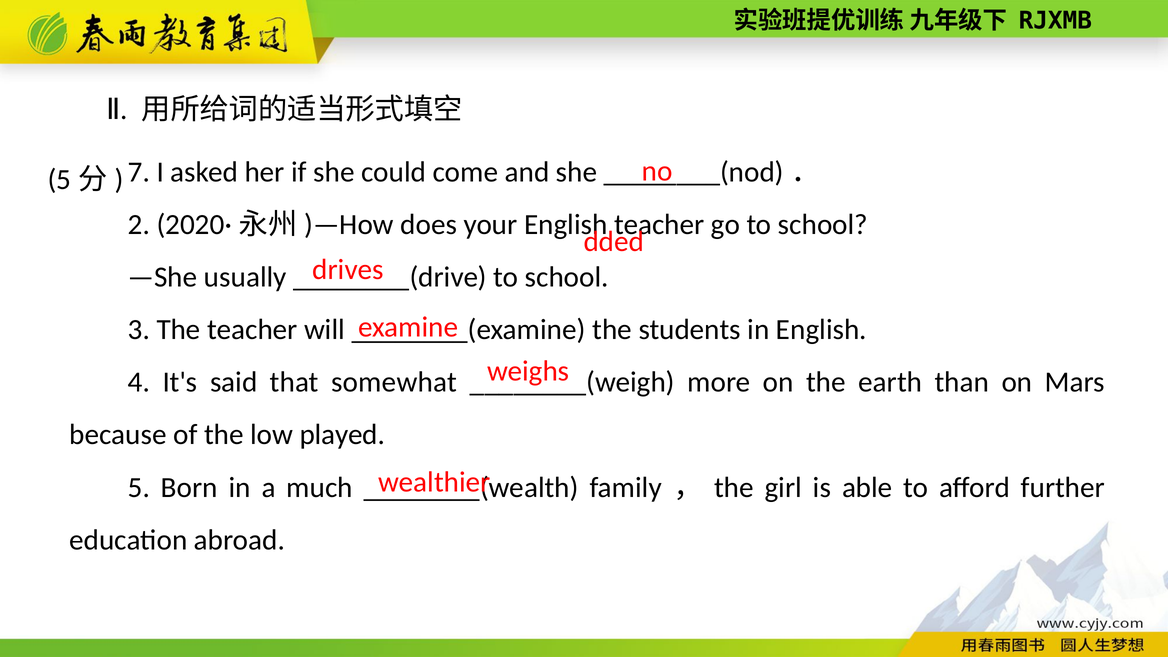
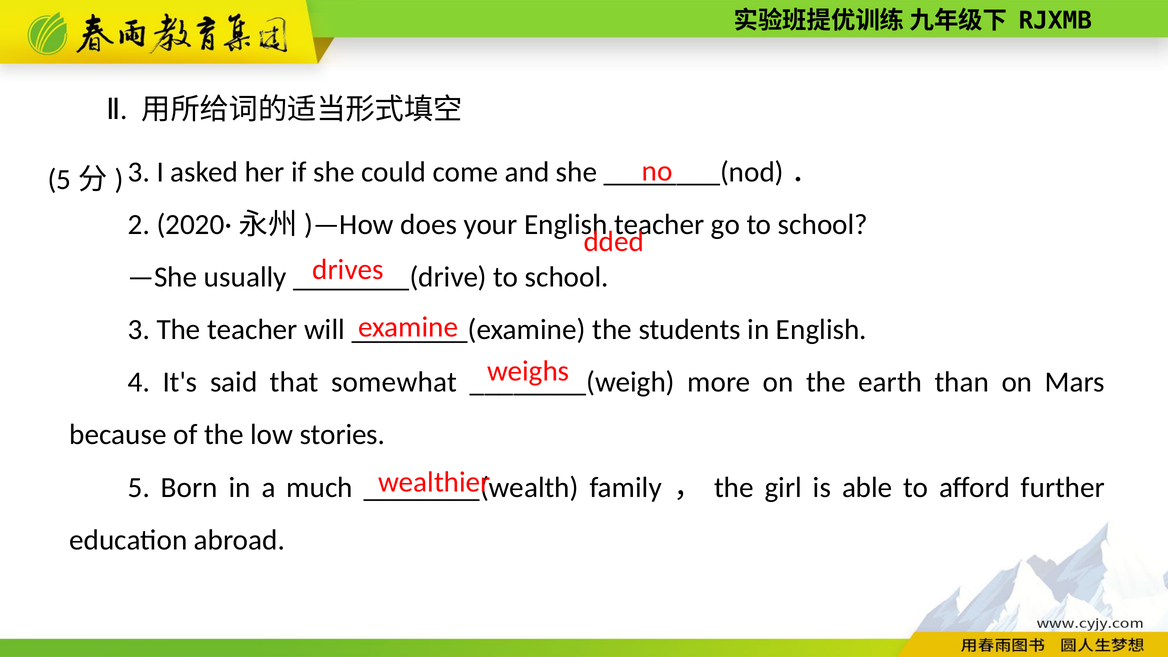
7 at (139, 172): 7 -> 3
played: played -> stories
